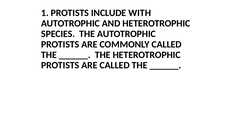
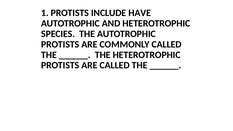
WITH: WITH -> HAVE
